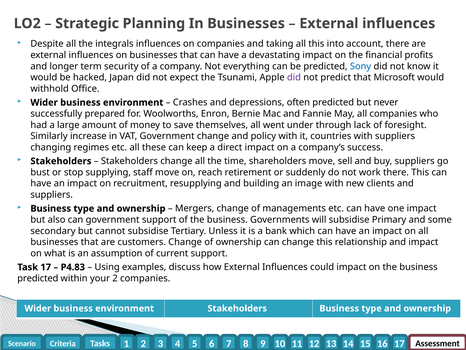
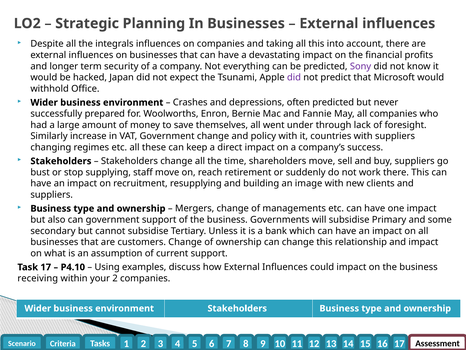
Sony colour: blue -> purple
P4.83: P4.83 -> P4.10
predicted at (38, 278): predicted -> receiving
